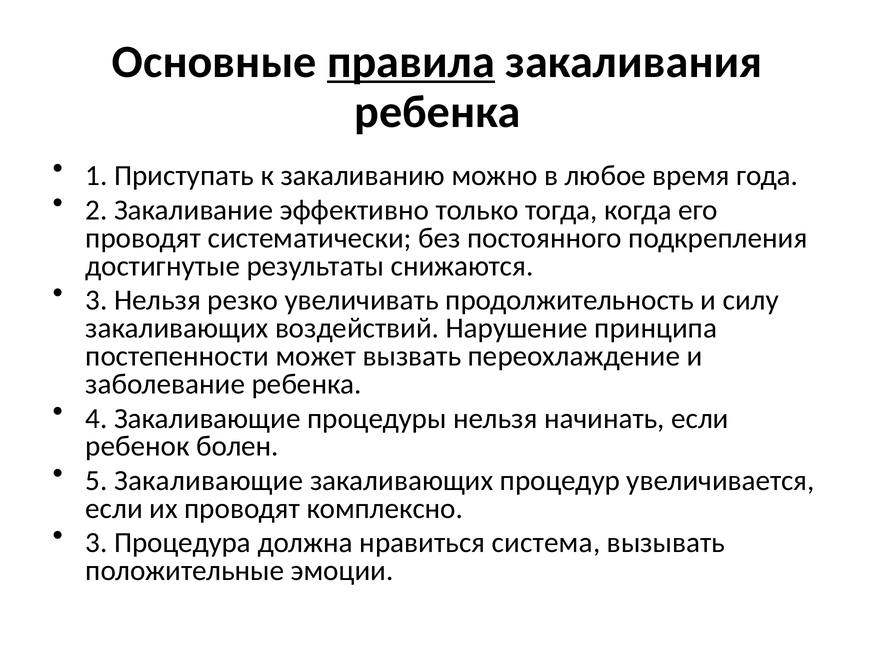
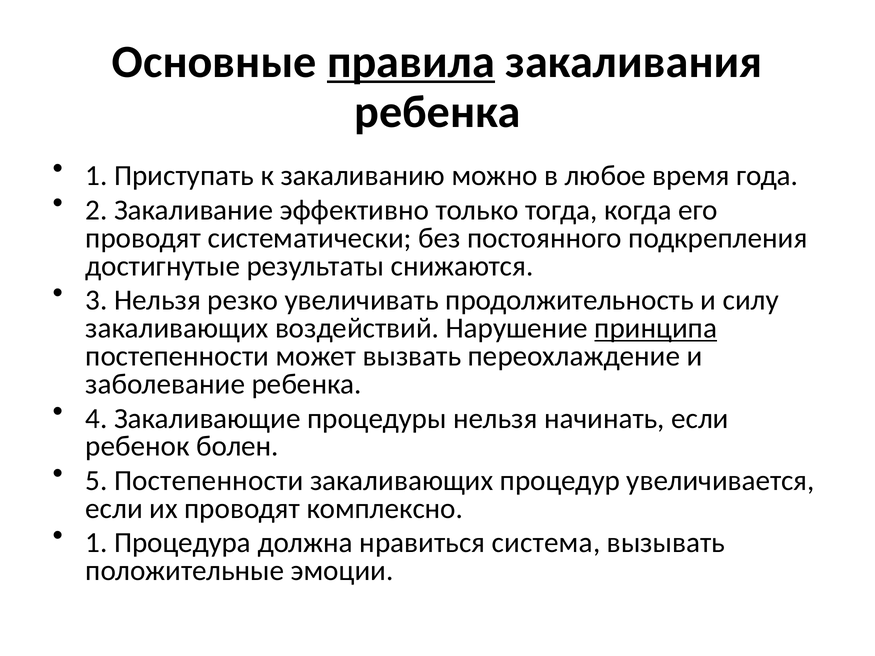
принципа underline: none -> present
5 Закаливающие: Закаливающие -> Постепенности
3 at (96, 543): 3 -> 1
